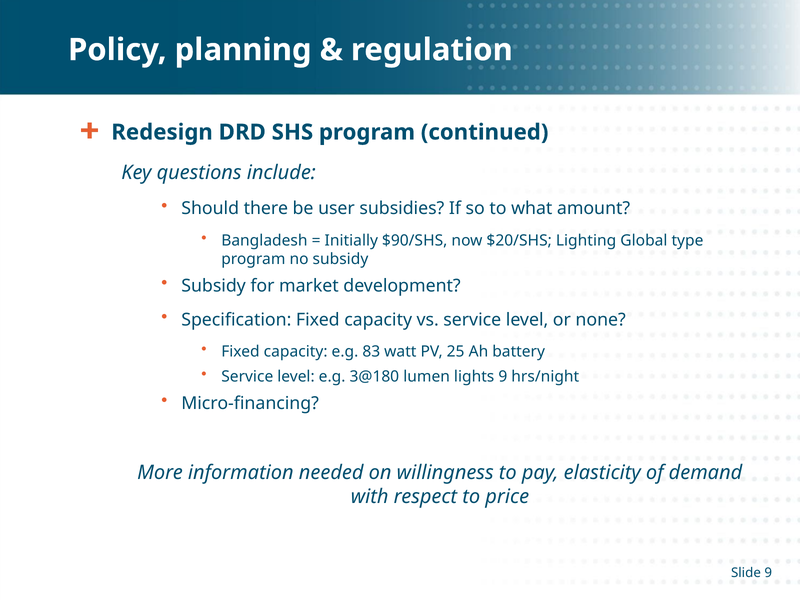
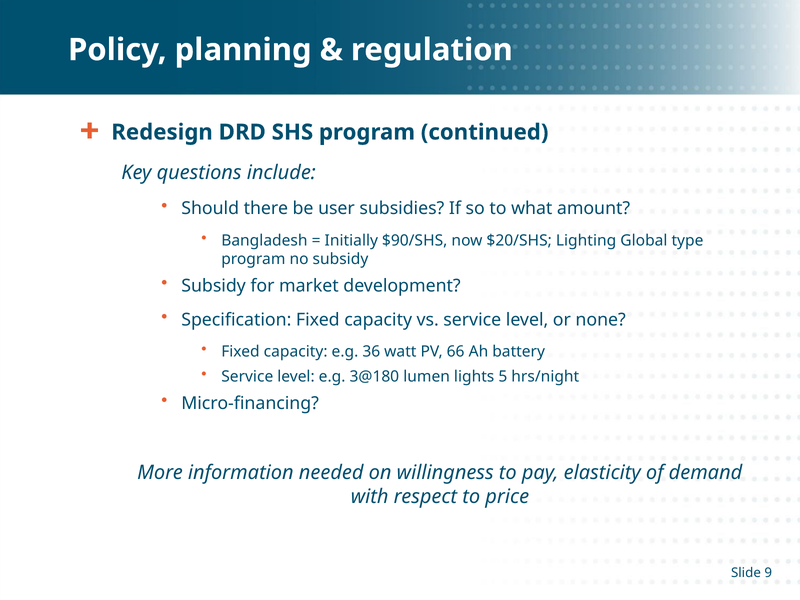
83: 83 -> 36
25: 25 -> 66
lights 9: 9 -> 5
